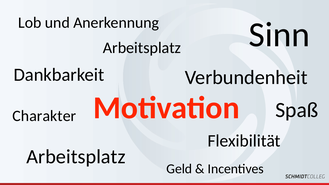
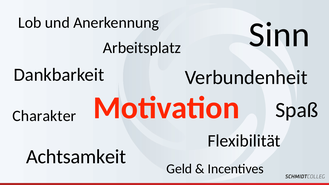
Arbeitsplatz at (76, 157): Arbeitsplatz -> Achtsamkeit
